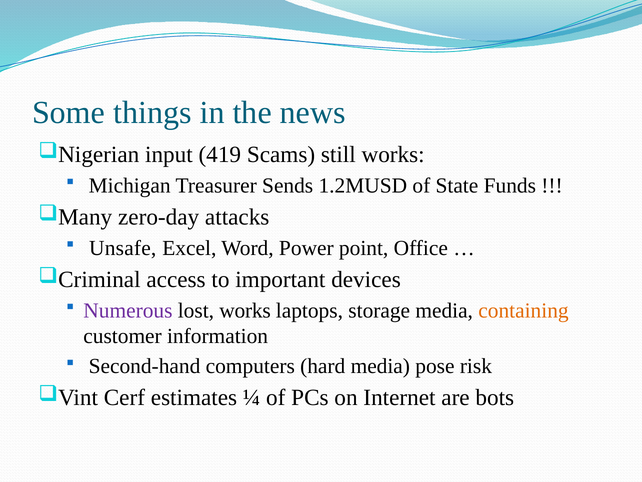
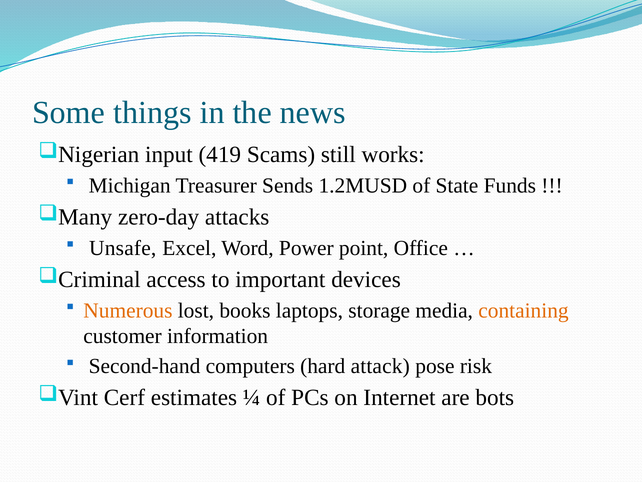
Numerous colour: purple -> orange
lost works: works -> books
hard media: media -> attack
